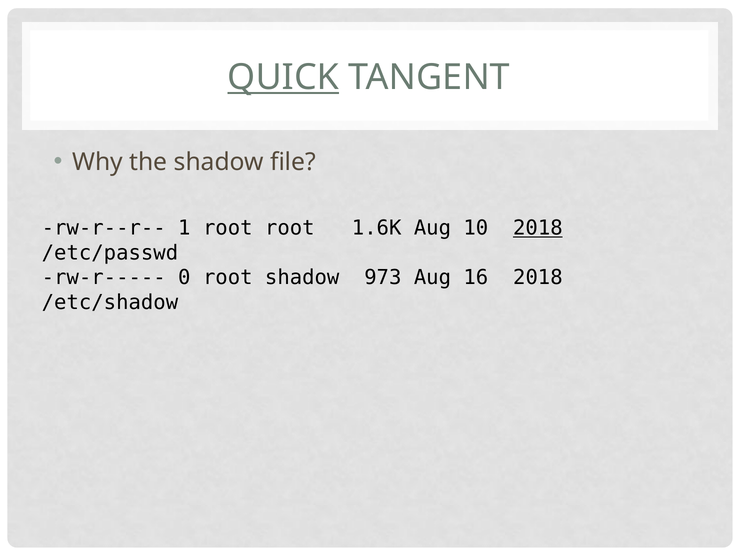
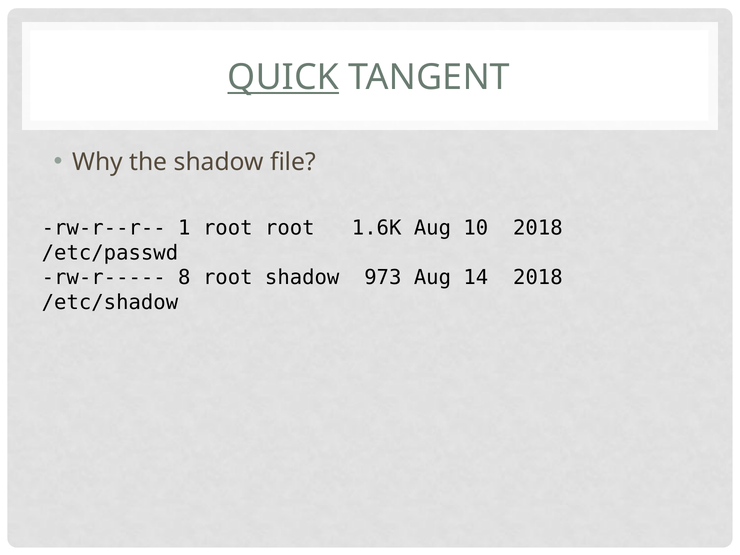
2018 at (538, 228) underline: present -> none
0: 0 -> 8
16: 16 -> 14
